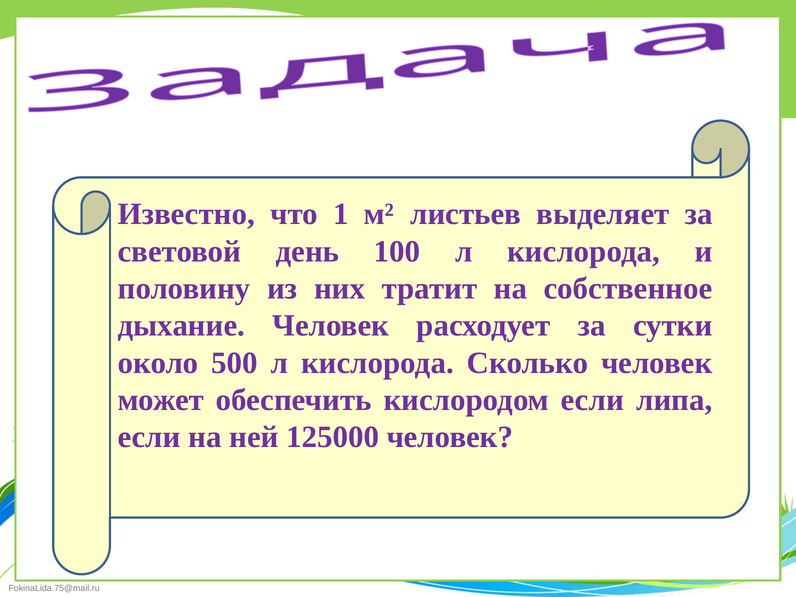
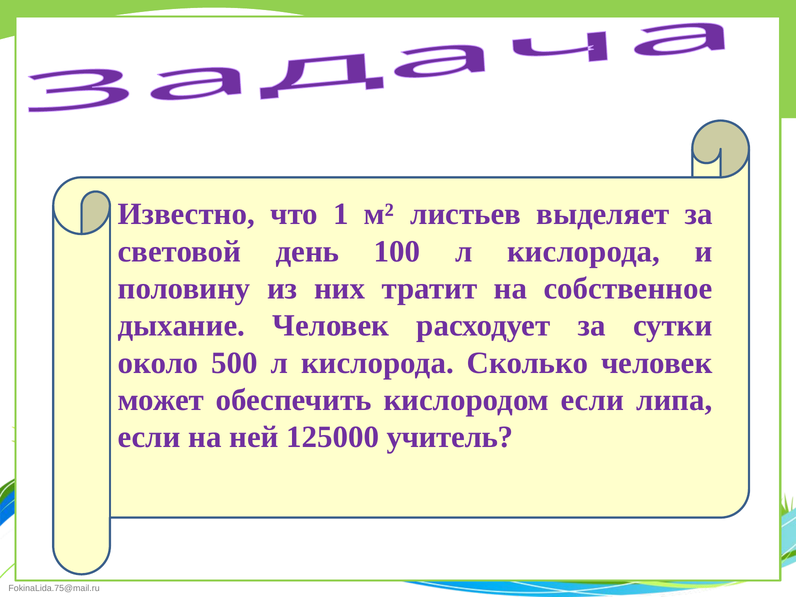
125000 человек: человек -> учитель
